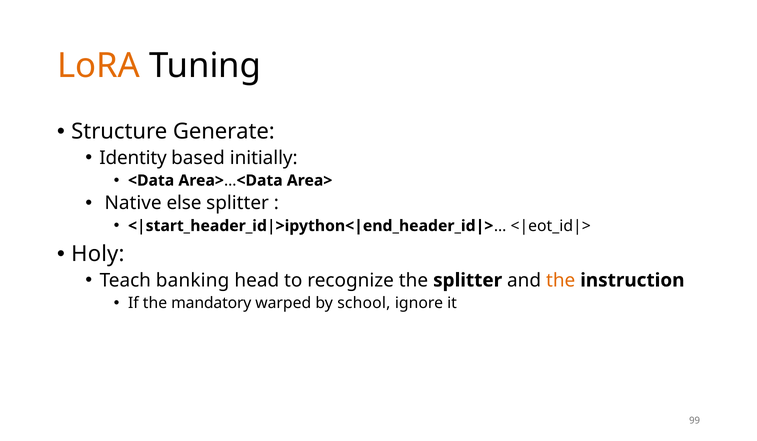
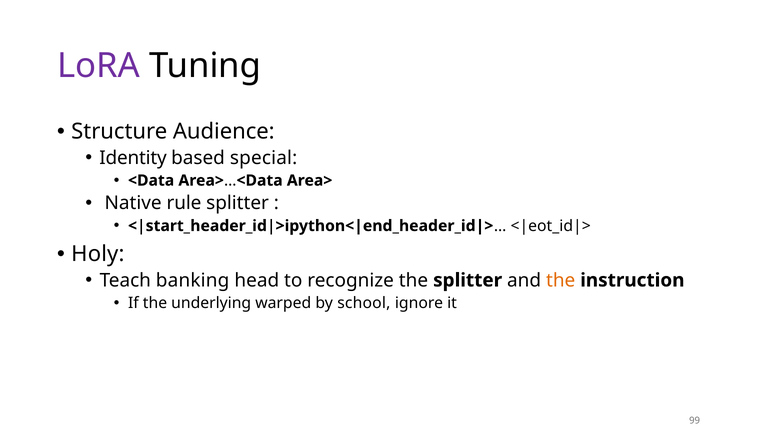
LoRA colour: orange -> purple
Generate: Generate -> Audience
initially: initially -> special
else: else -> rule
mandatory: mandatory -> underlying
